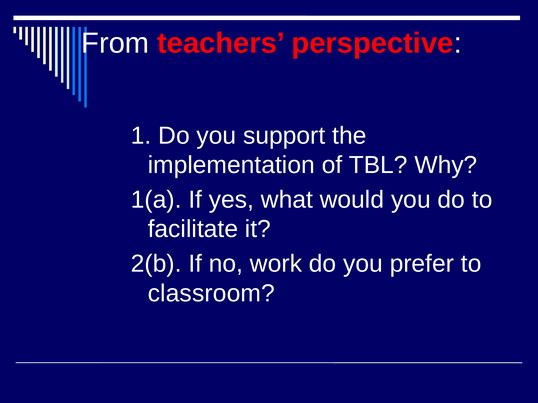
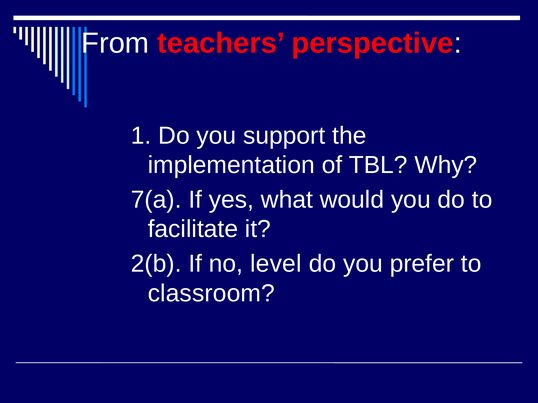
1(a: 1(a -> 7(a
work: work -> level
